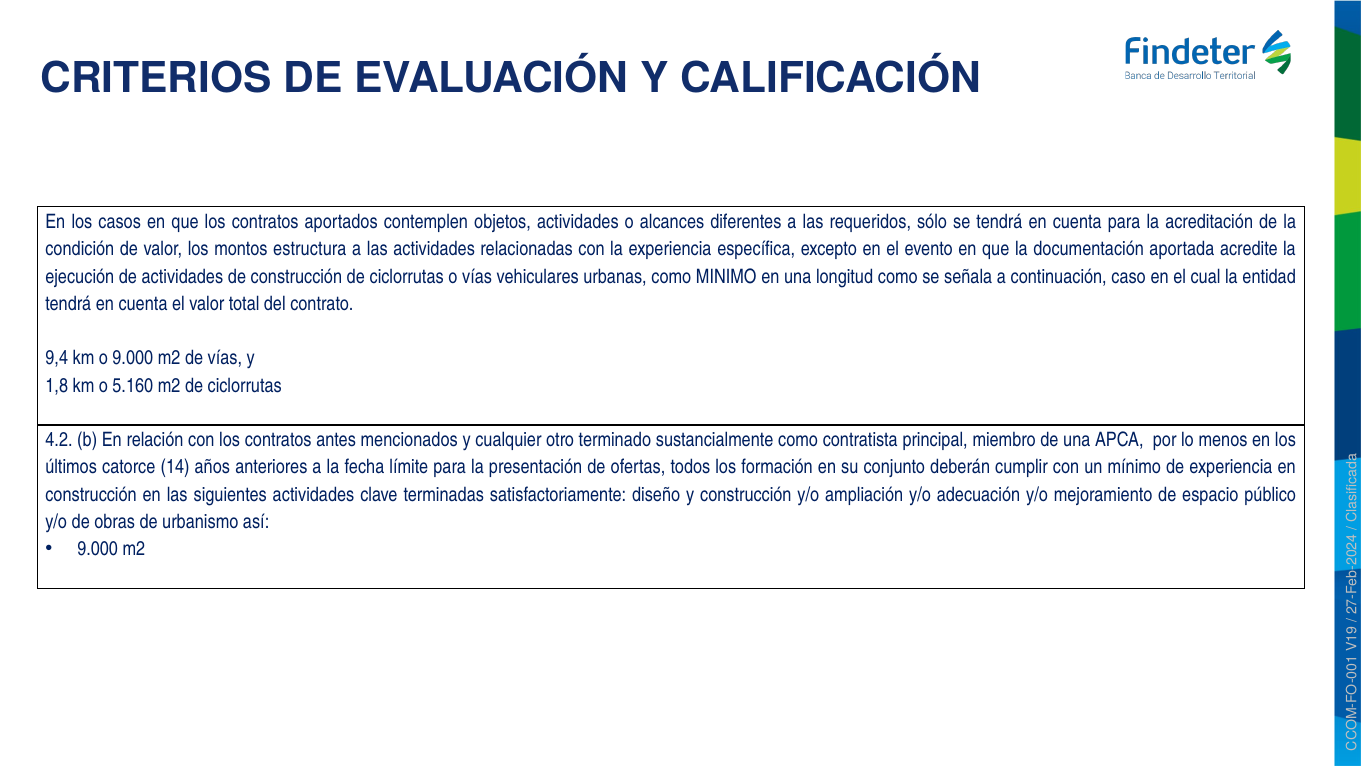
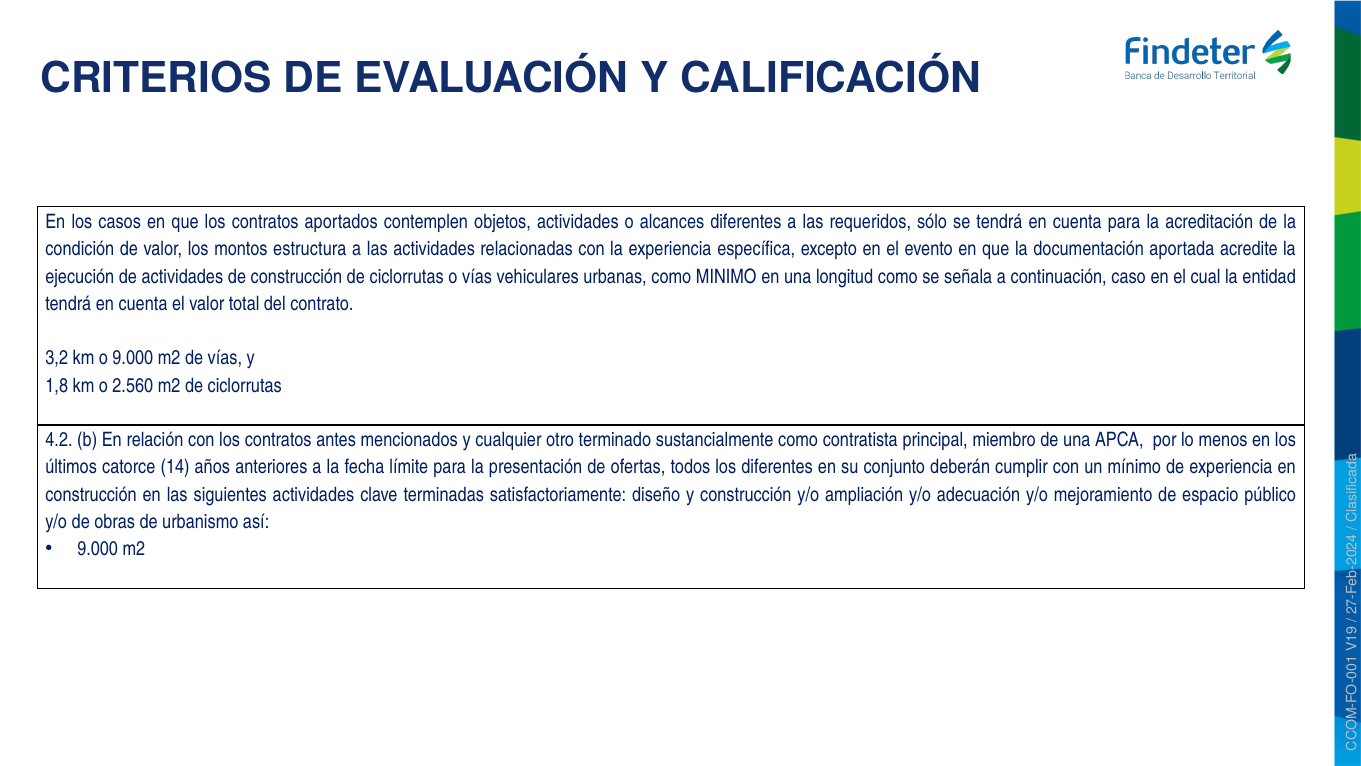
9,4: 9,4 -> 3,2
5.160: 5.160 -> 2.560
los formación: formación -> diferentes
